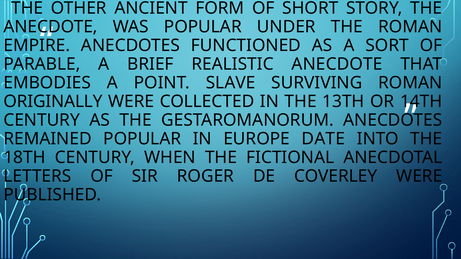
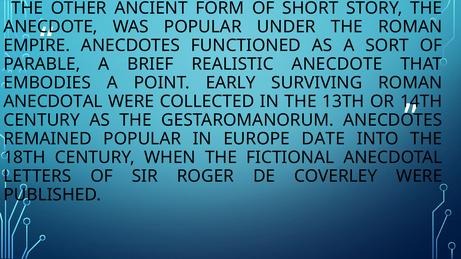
SLAVE: SLAVE -> EARLY
ORIGINALLY at (53, 102): ORIGINALLY -> ANECDOTAL
